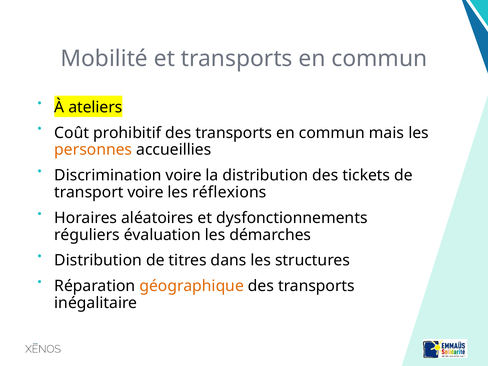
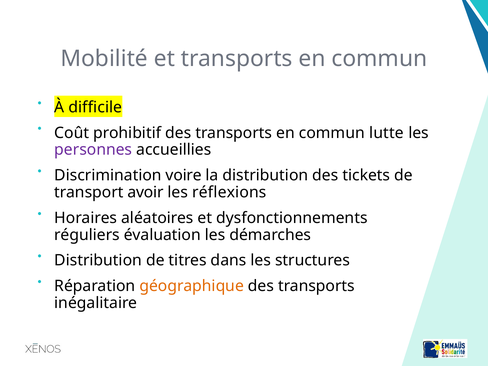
ateliers: ateliers -> difficile
mais: mais -> lutte
personnes colour: orange -> purple
transport voire: voire -> avoir
